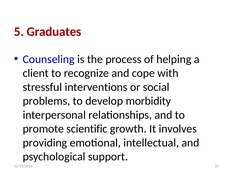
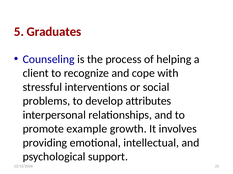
morbidity: morbidity -> attributes
scientific: scientific -> example
